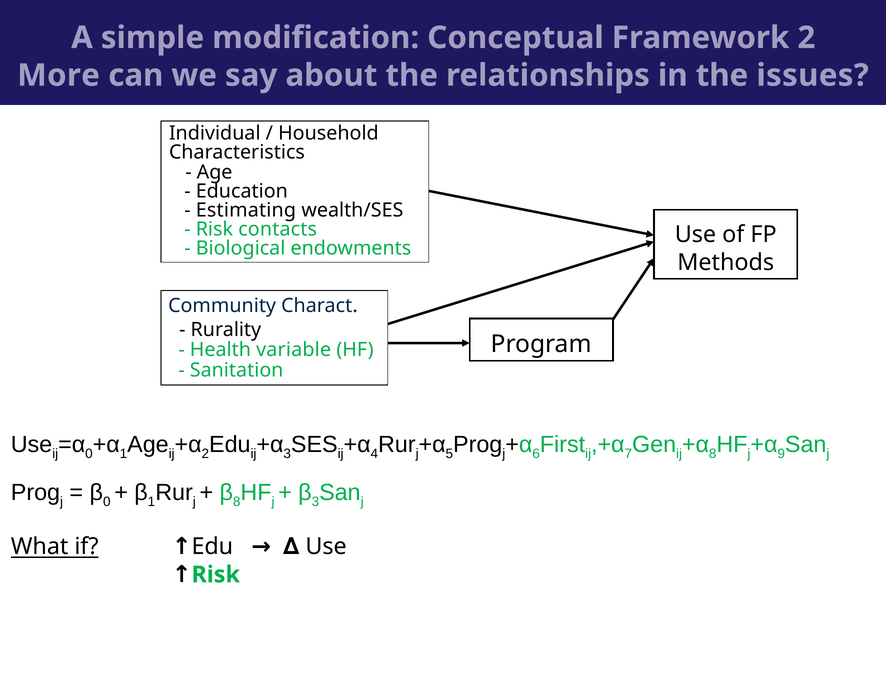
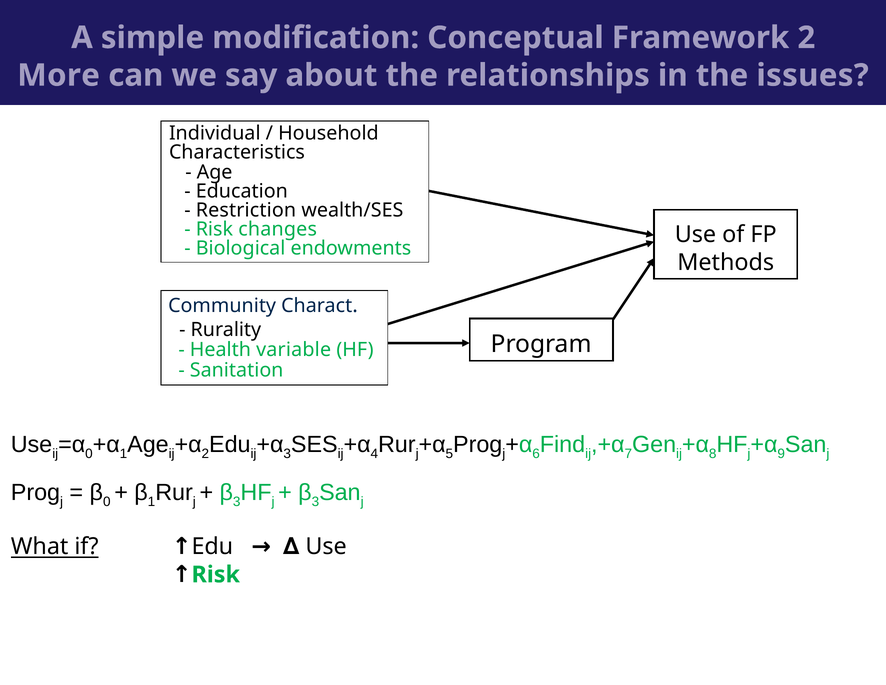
Estimating: Estimating -> Restriction
contacts: contacts -> changes
First: First -> Find
8 at (237, 501): 8 -> 3
